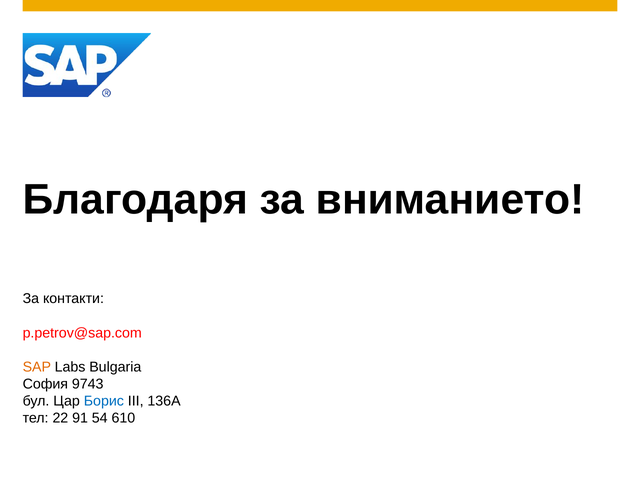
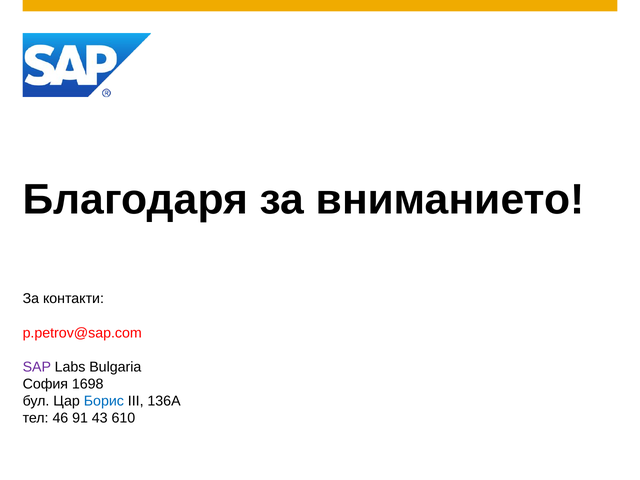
SAP colour: orange -> purple
9743: 9743 -> 1698
22: 22 -> 46
54: 54 -> 43
